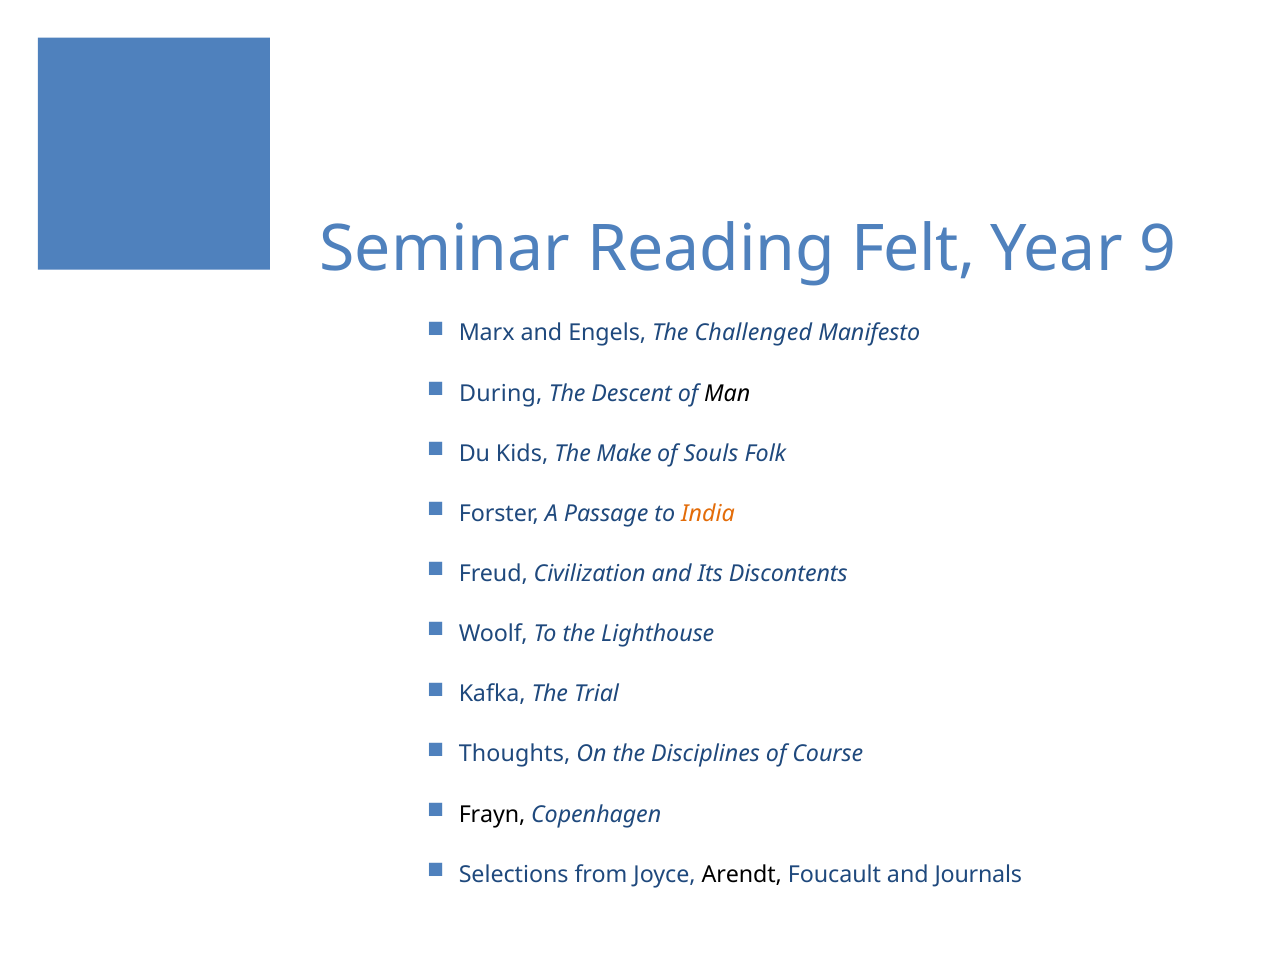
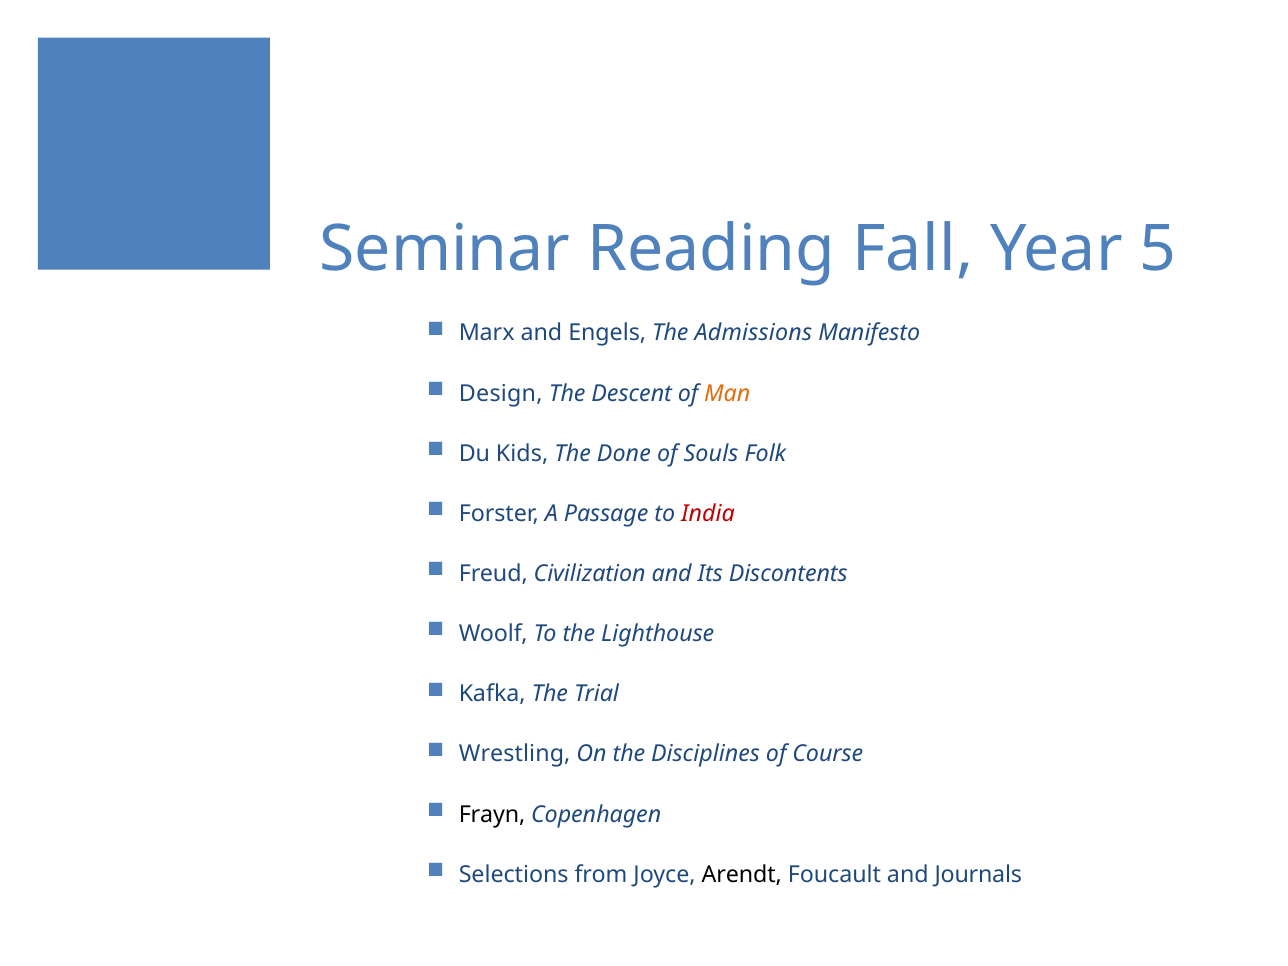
Felt: Felt -> Fall
9: 9 -> 5
Challenged: Challenged -> Admissions
During: During -> Design
Man colour: black -> orange
Make: Make -> Done
India colour: orange -> red
Thoughts: Thoughts -> Wrestling
